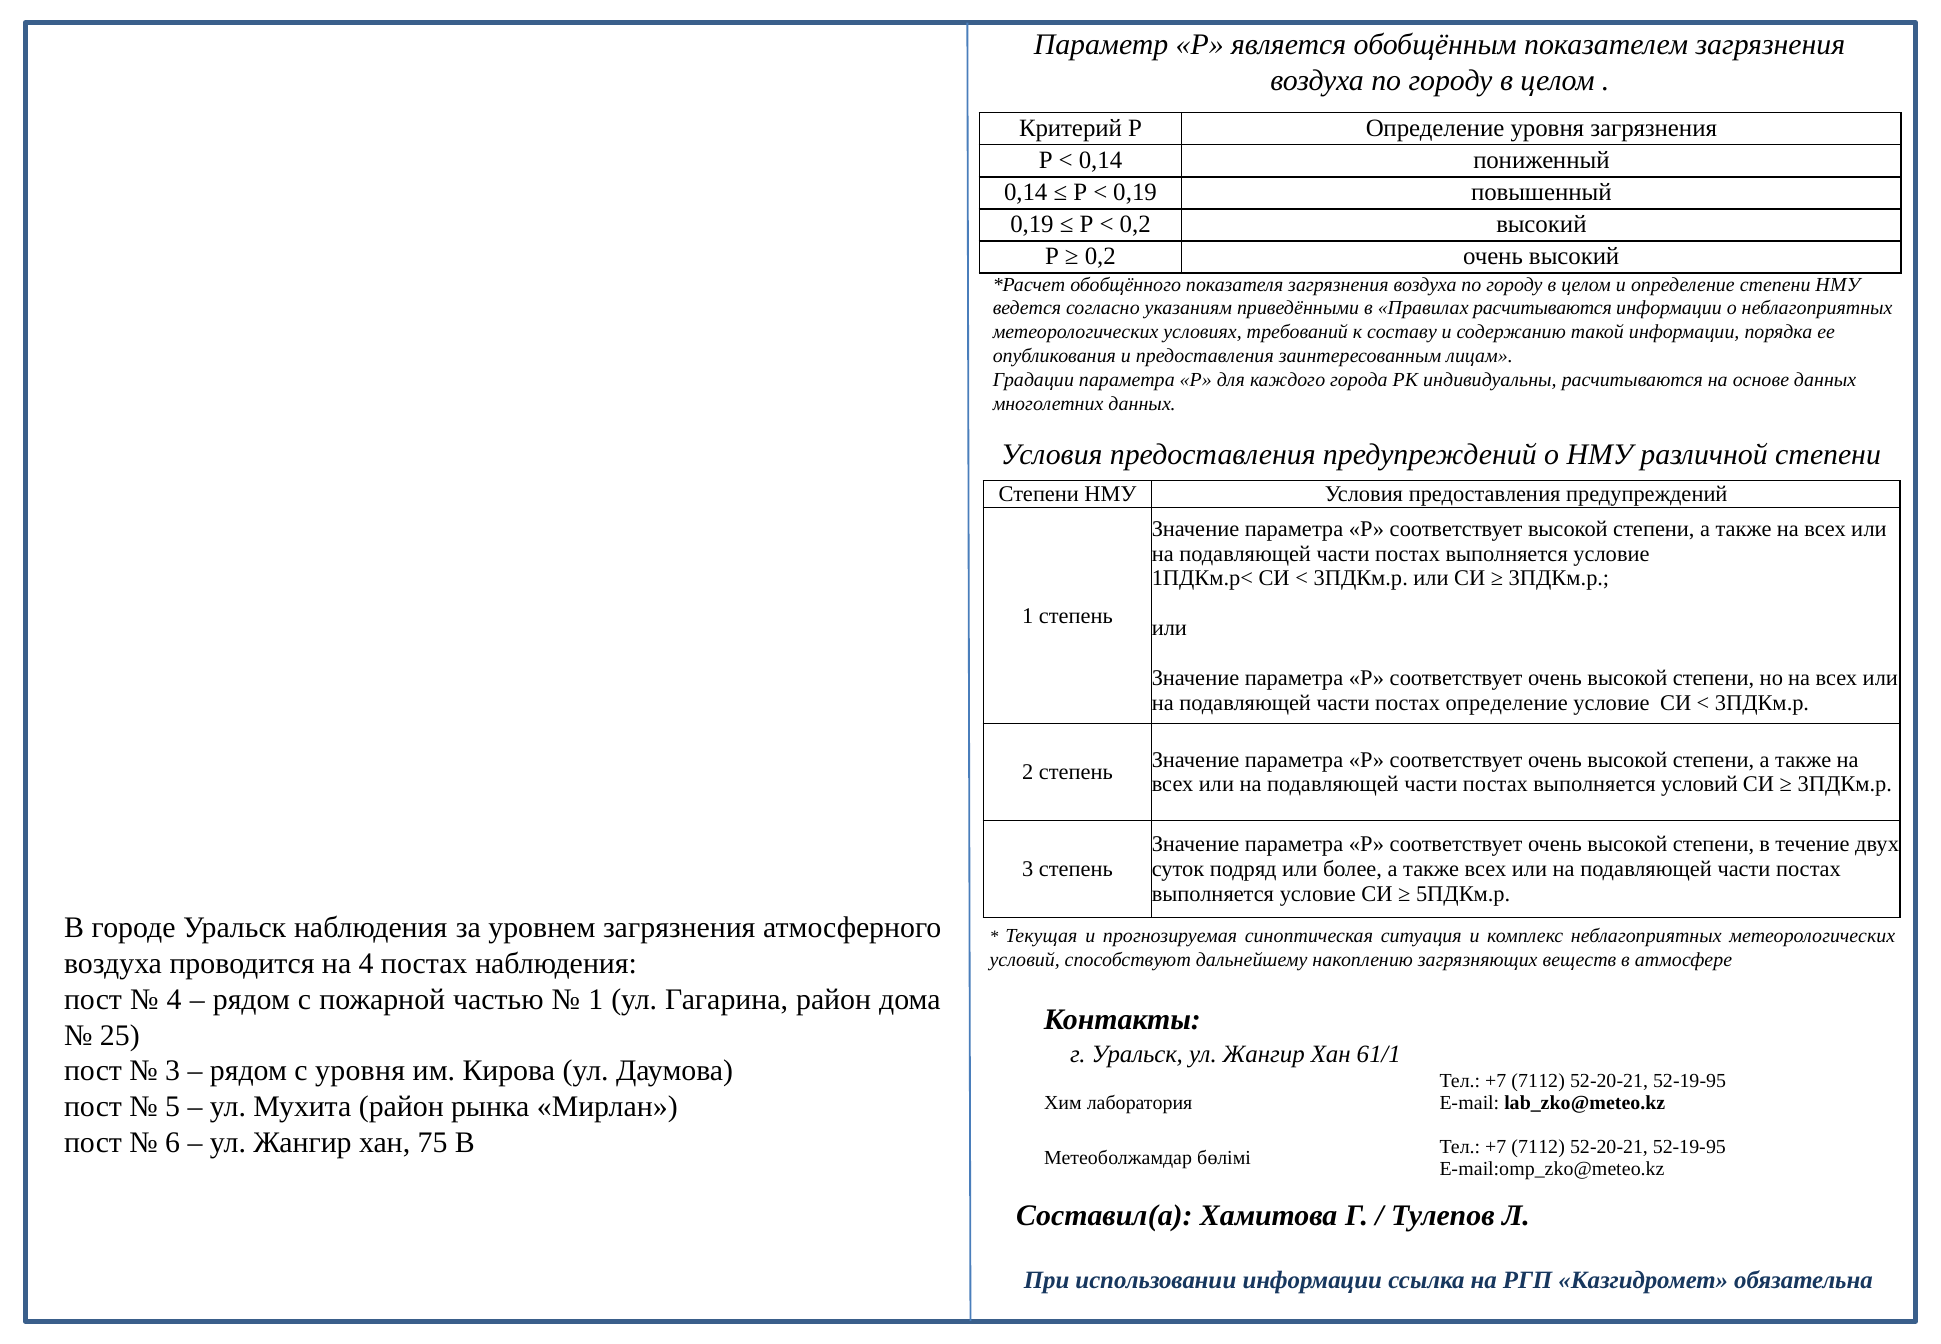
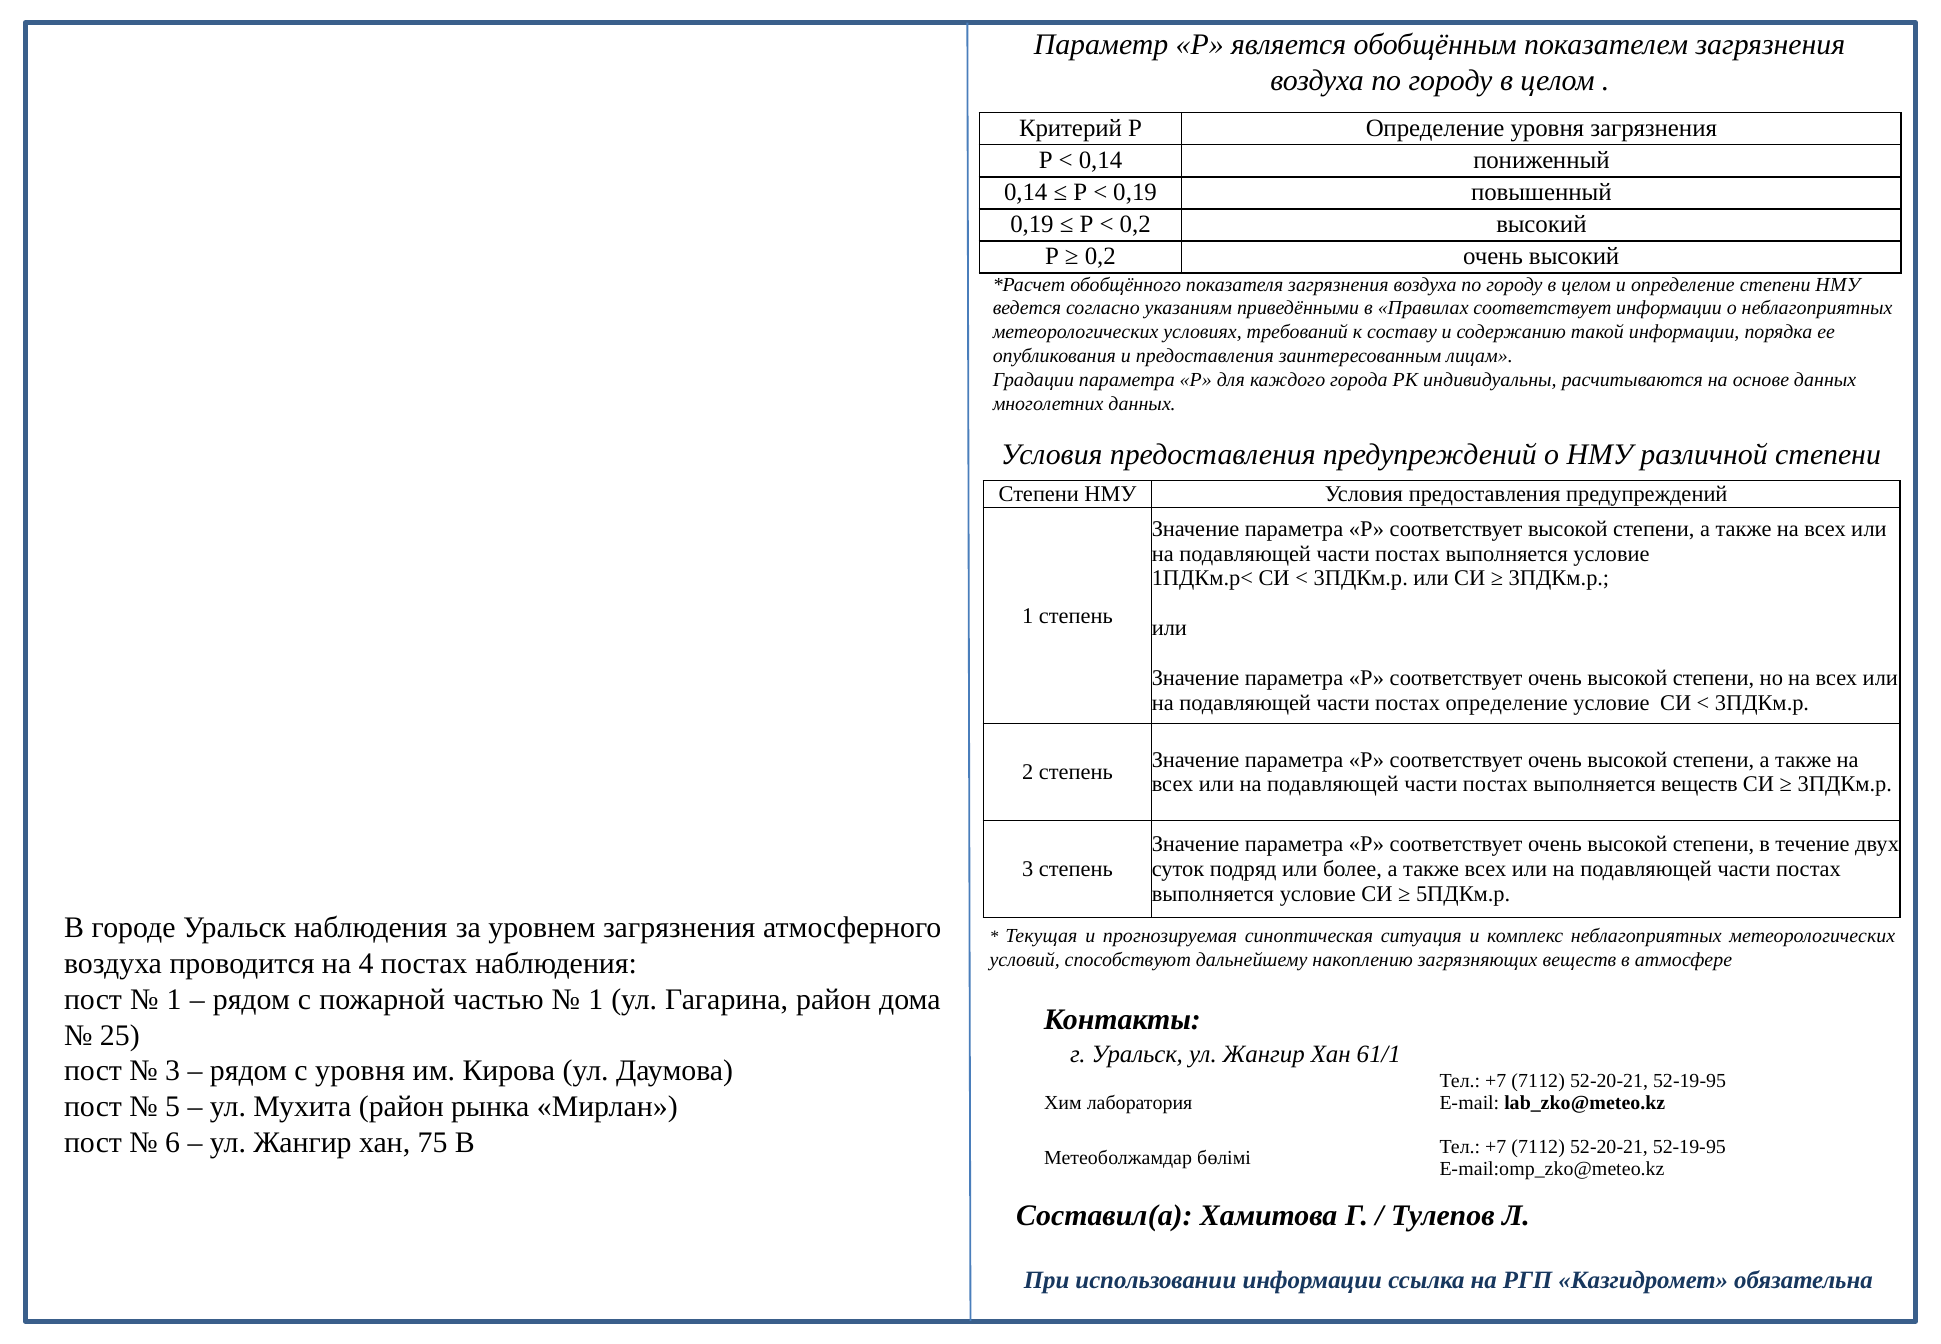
Правилах расчитываются: расчитываются -> соответствует
выполняется условий: условий -> веществ
4 at (174, 999): 4 -> 1
